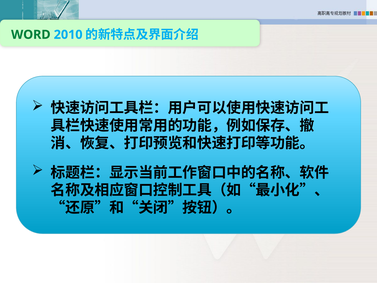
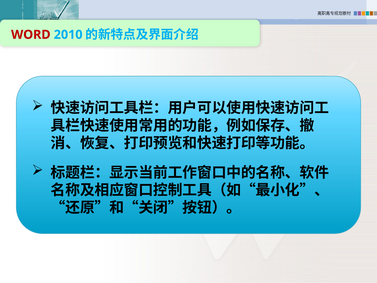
WORD colour: green -> red
